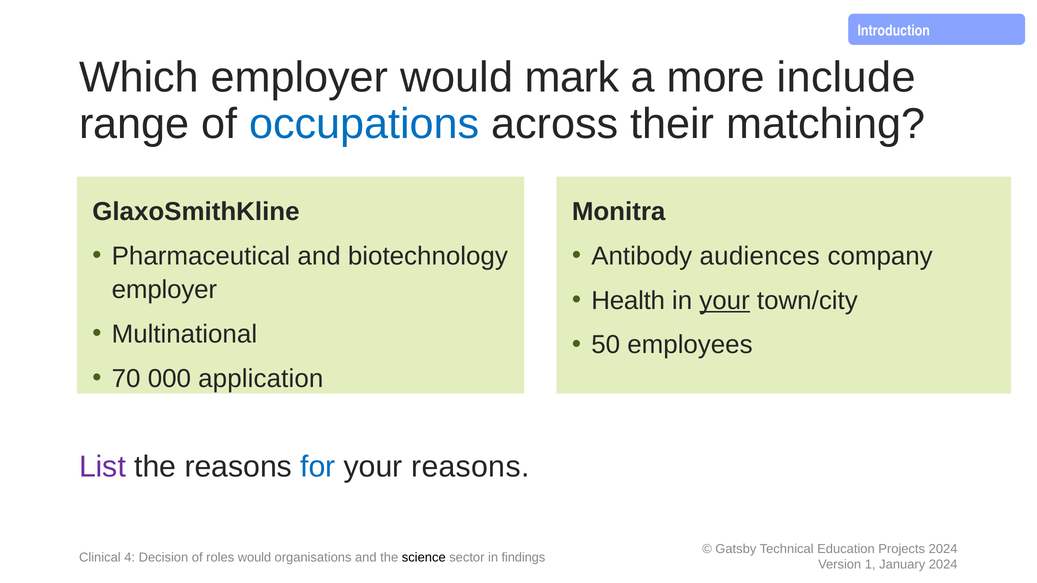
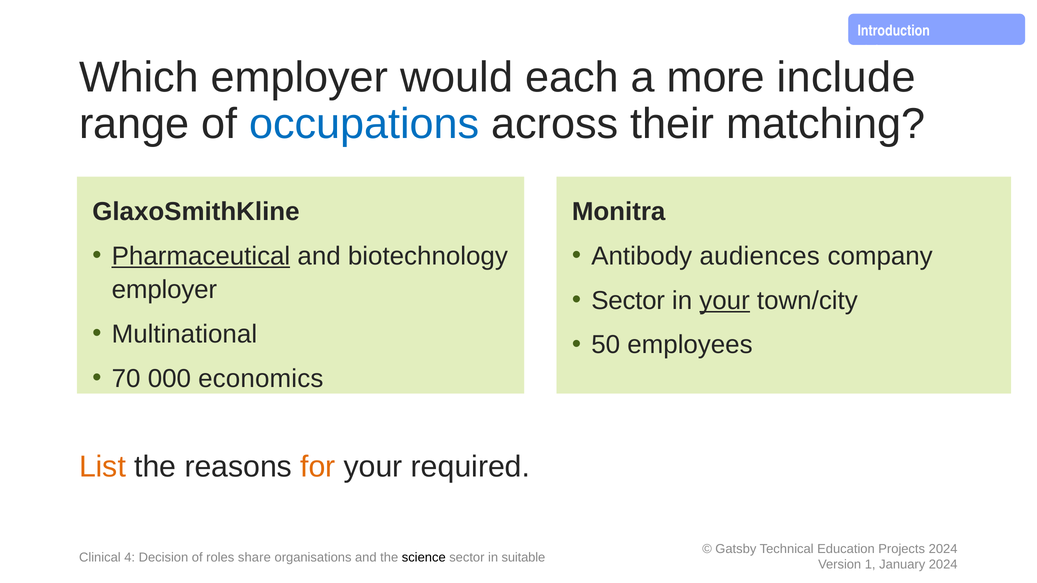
mark: mark -> each
Pharmaceutical underline: none -> present
Health at (628, 301): Health -> Sector
application: application -> economics
List colour: purple -> orange
for colour: blue -> orange
your reasons: reasons -> required
roles would: would -> share
findings: findings -> suitable
